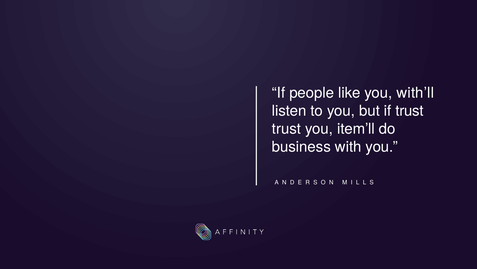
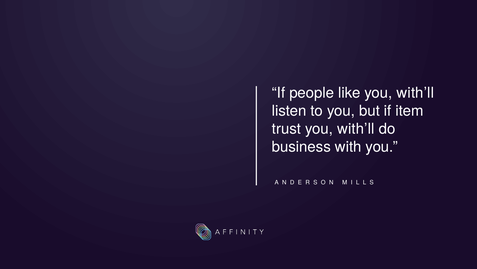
if trust: trust -> item
trust you item’ll: item’ll -> with’ll
